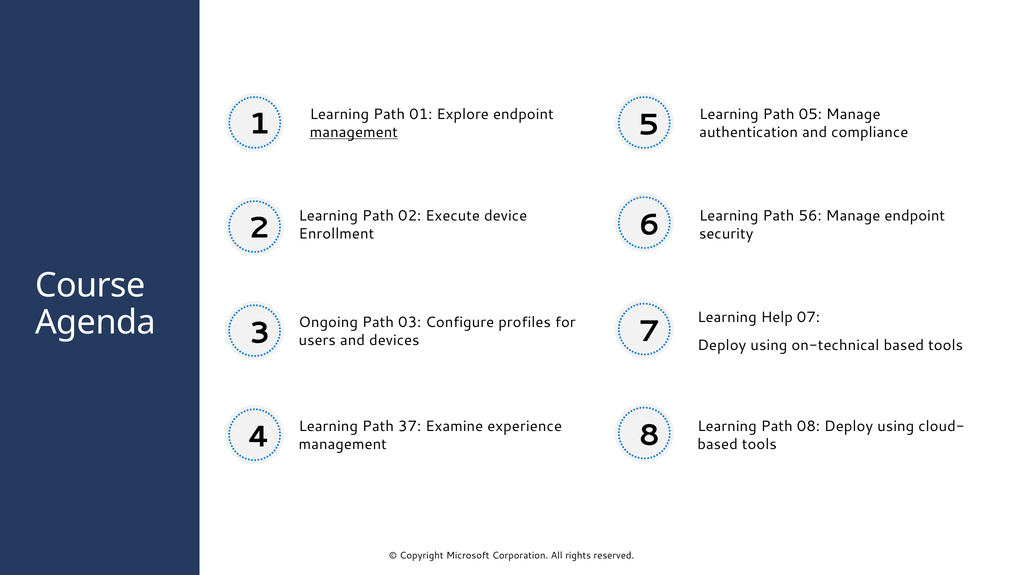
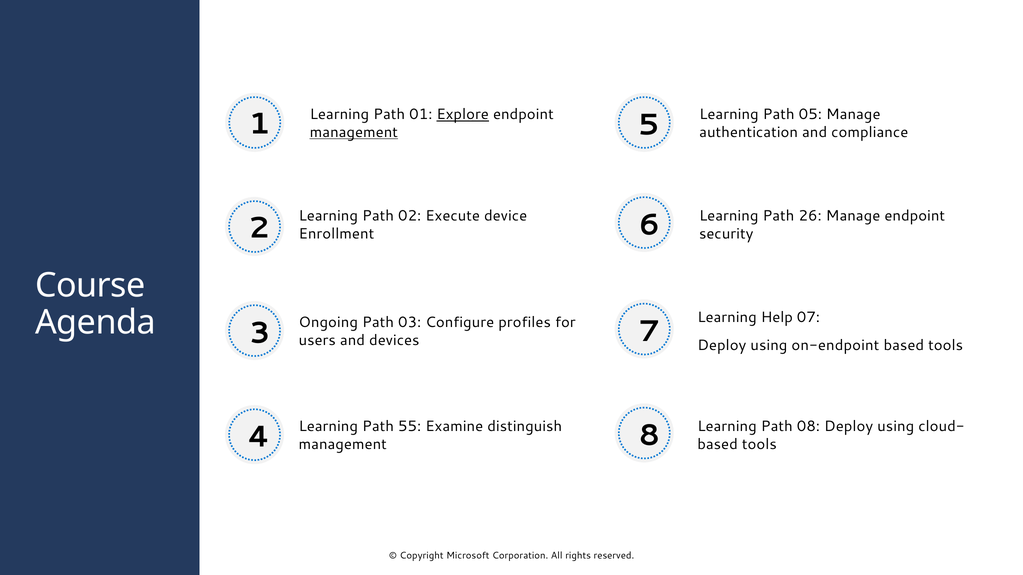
Explore underline: none -> present
56: 56 -> 26
on-technical: on-technical -> on-endpoint
37: 37 -> 55
experience: experience -> distinguish
